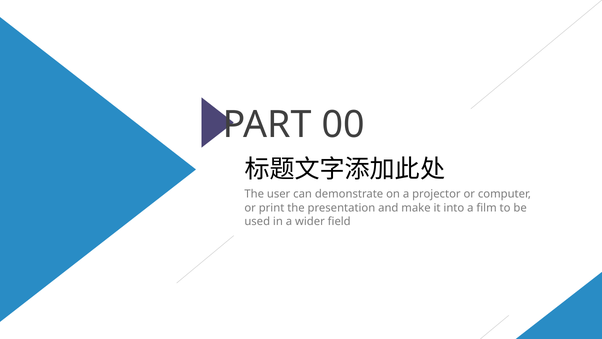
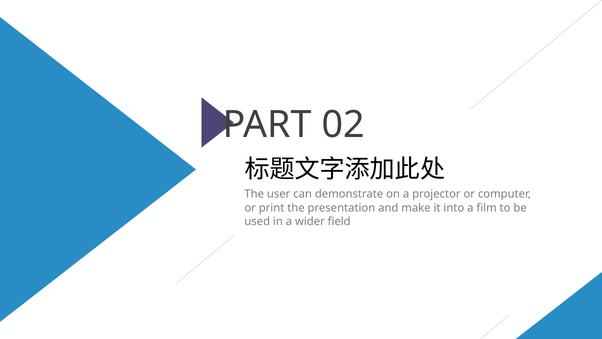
00: 00 -> 02
